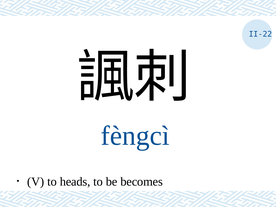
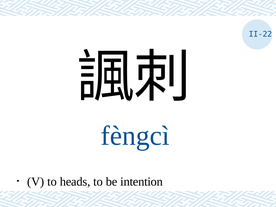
becomes: becomes -> intention
